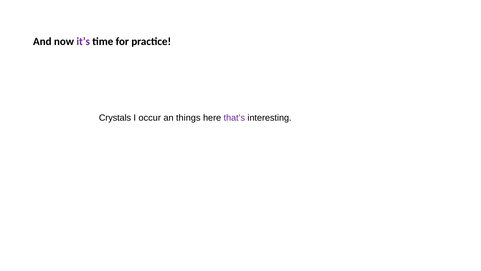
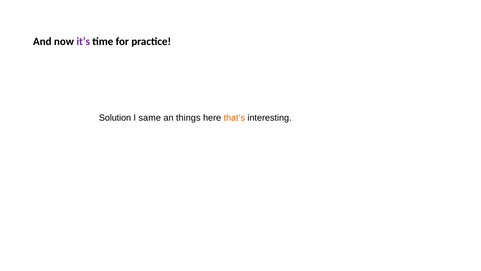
Crystals: Crystals -> Solution
occur: occur -> same
that’s colour: purple -> orange
